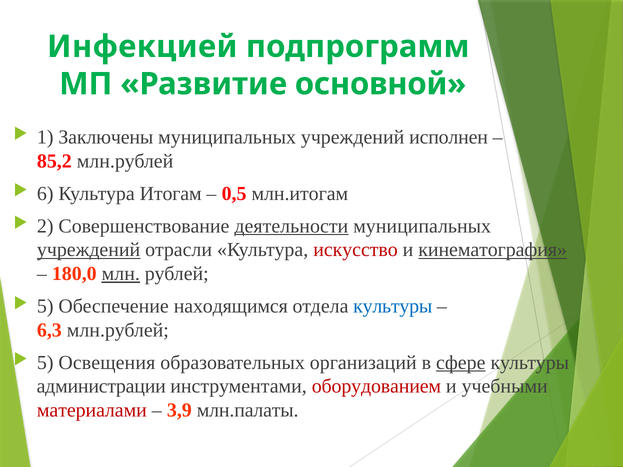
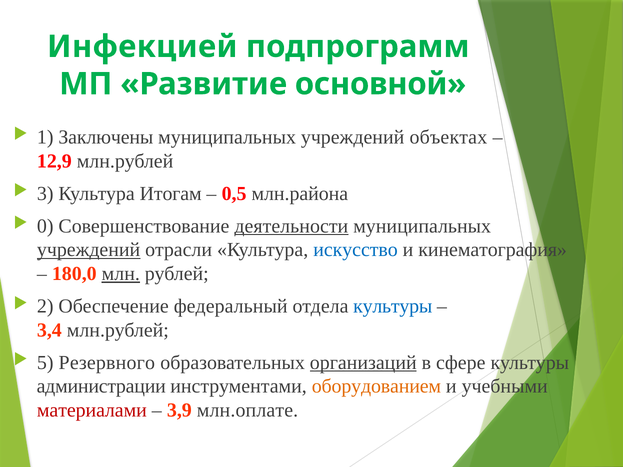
исполнен: исполнен -> объектах
85,2: 85,2 -> 12,9
6: 6 -> 3
млн.итогам: млн.итогам -> млн.района
2: 2 -> 0
искусство colour: red -> blue
кинематография underline: present -> none
5 at (45, 306): 5 -> 2
находящимся: находящимся -> федеральный
6,3: 6,3 -> 3,4
Освещения: Освещения -> Резервного
организаций underline: none -> present
сфере underline: present -> none
оборудованием colour: red -> orange
млн.палаты: млн.палаты -> млн.оплате
